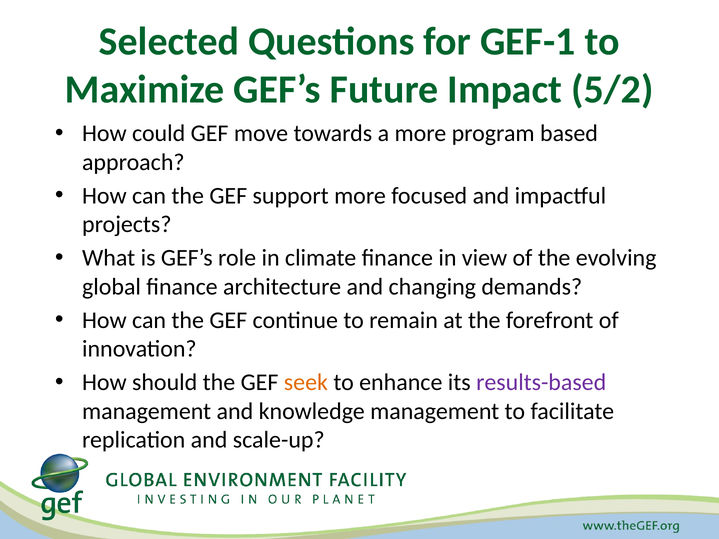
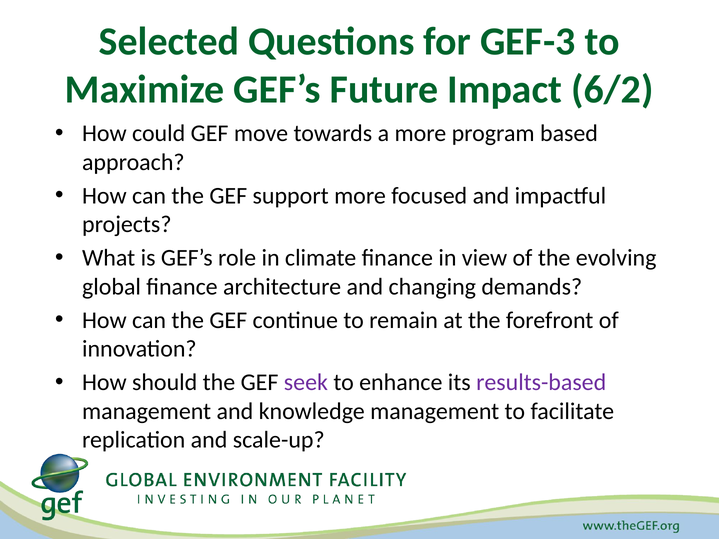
GEF-1: GEF-1 -> GEF-3
5/2: 5/2 -> 6/2
seek colour: orange -> purple
